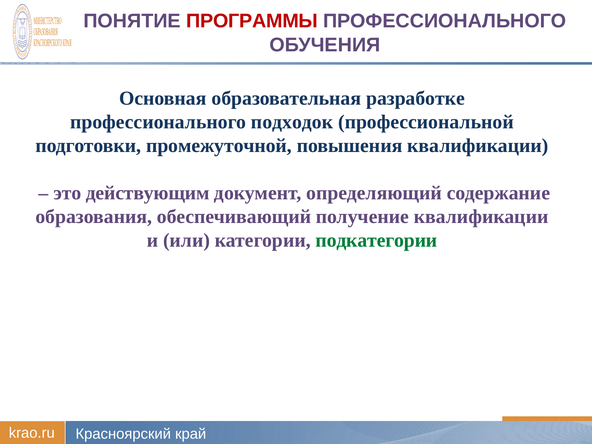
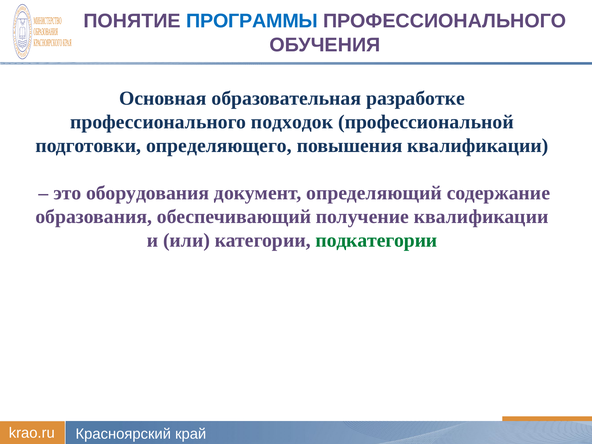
ПРОГРАММЫ colour: red -> blue
промежуточной: промежуточной -> определяющего
действующим: действующим -> оборудования
